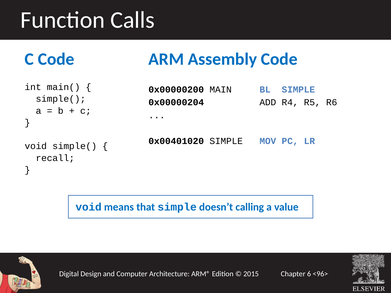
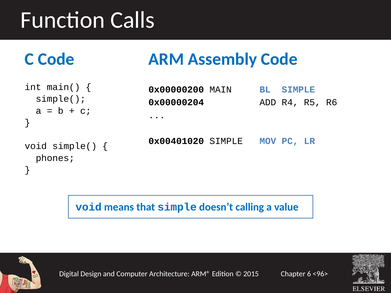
recall: recall -> phones
